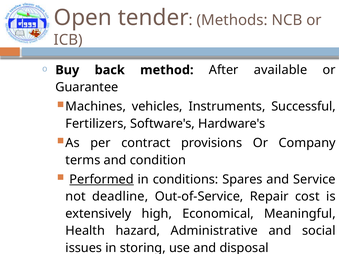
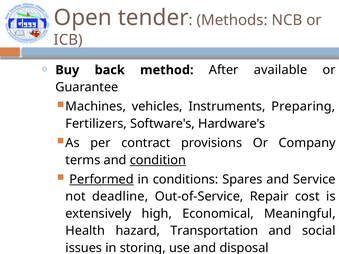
Successful: Successful -> Preparing
condition underline: none -> present
Administrative: Administrative -> Transportation
